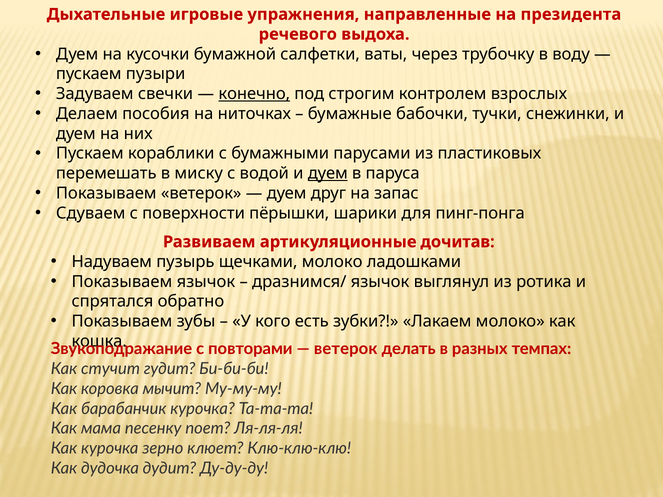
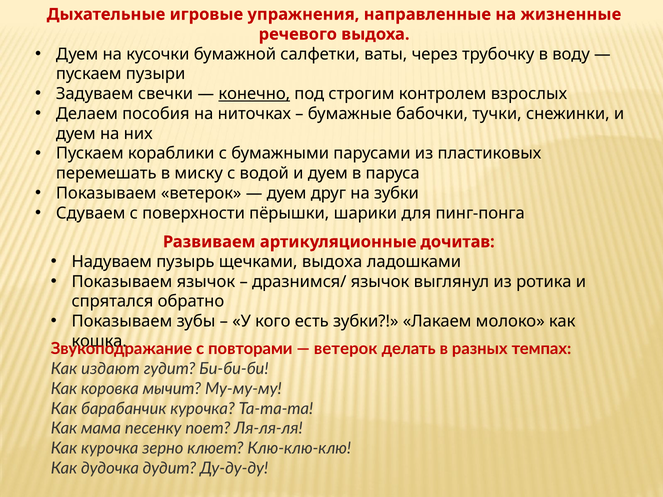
президента: президента -> жизненные
дуем at (328, 173) underline: present -> none
на запас: запас -> зубки
щечками молоко: молоко -> выдоха
стучит: стучит -> издают
